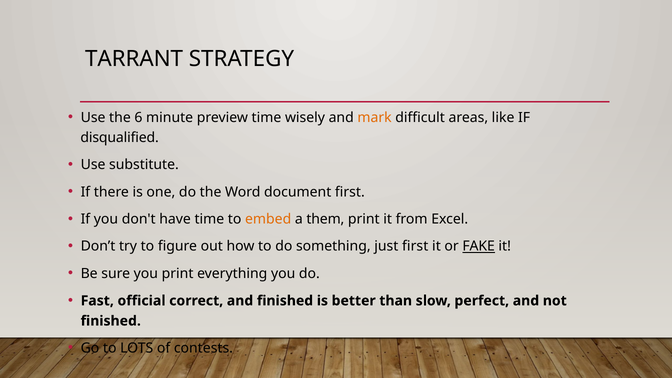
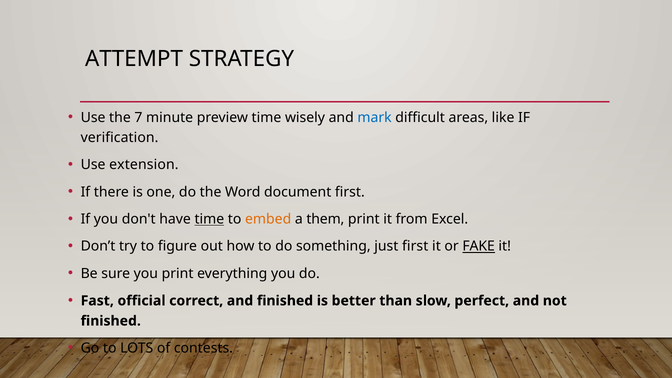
TARRANT: TARRANT -> ATTEMPT
6: 6 -> 7
mark colour: orange -> blue
disqualified: disqualified -> verification
substitute: substitute -> extension
time at (209, 219) underline: none -> present
